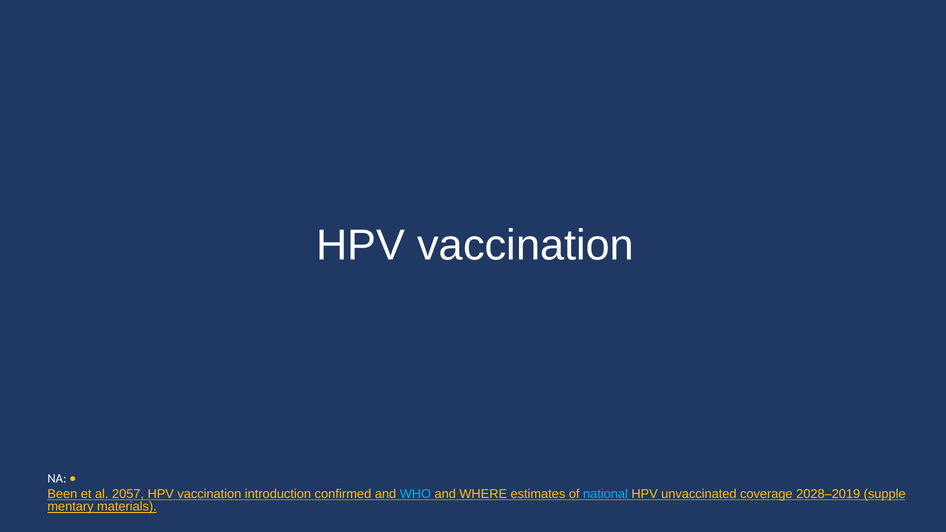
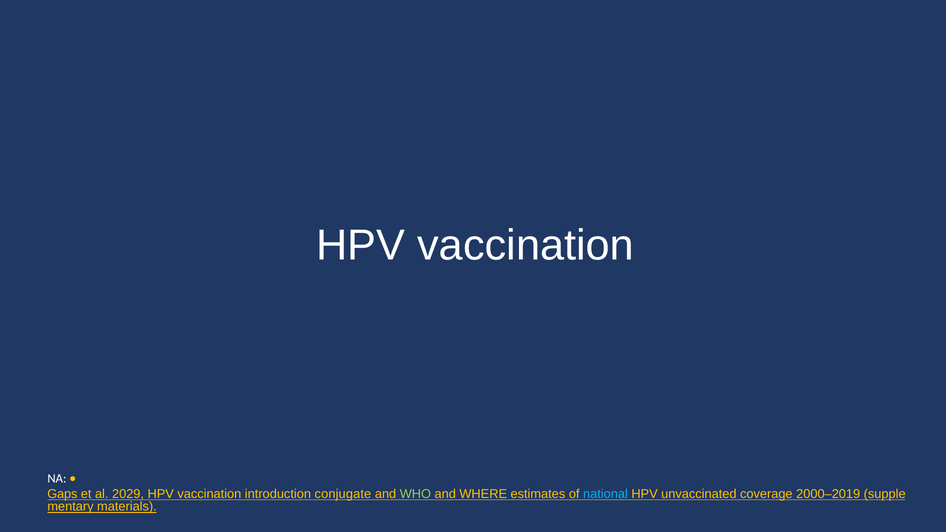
Been: Been -> Gaps
2057: 2057 -> 2029
confirmed: confirmed -> conjugate
WHO colour: light blue -> light green
2028–2019: 2028–2019 -> 2000–2019
